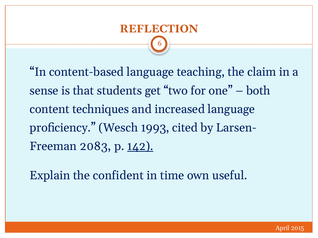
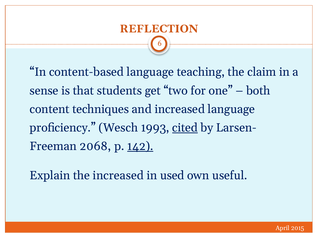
cited underline: none -> present
2083: 2083 -> 2068
the confident: confident -> increased
time: time -> used
